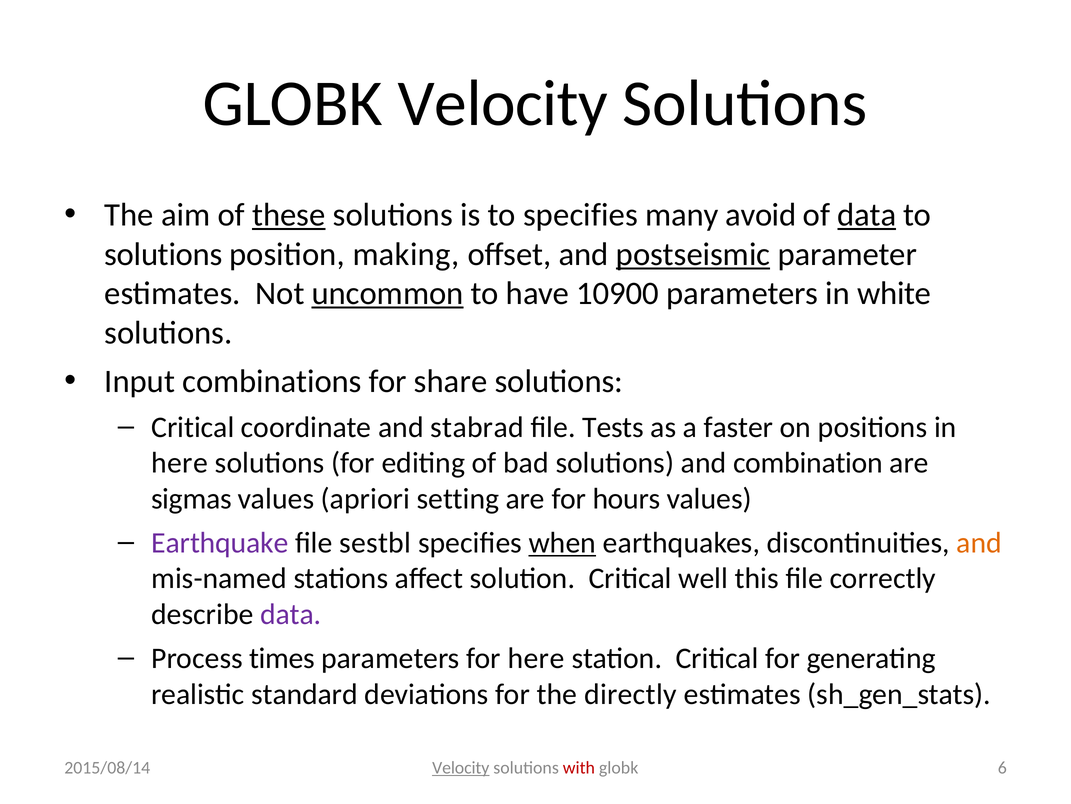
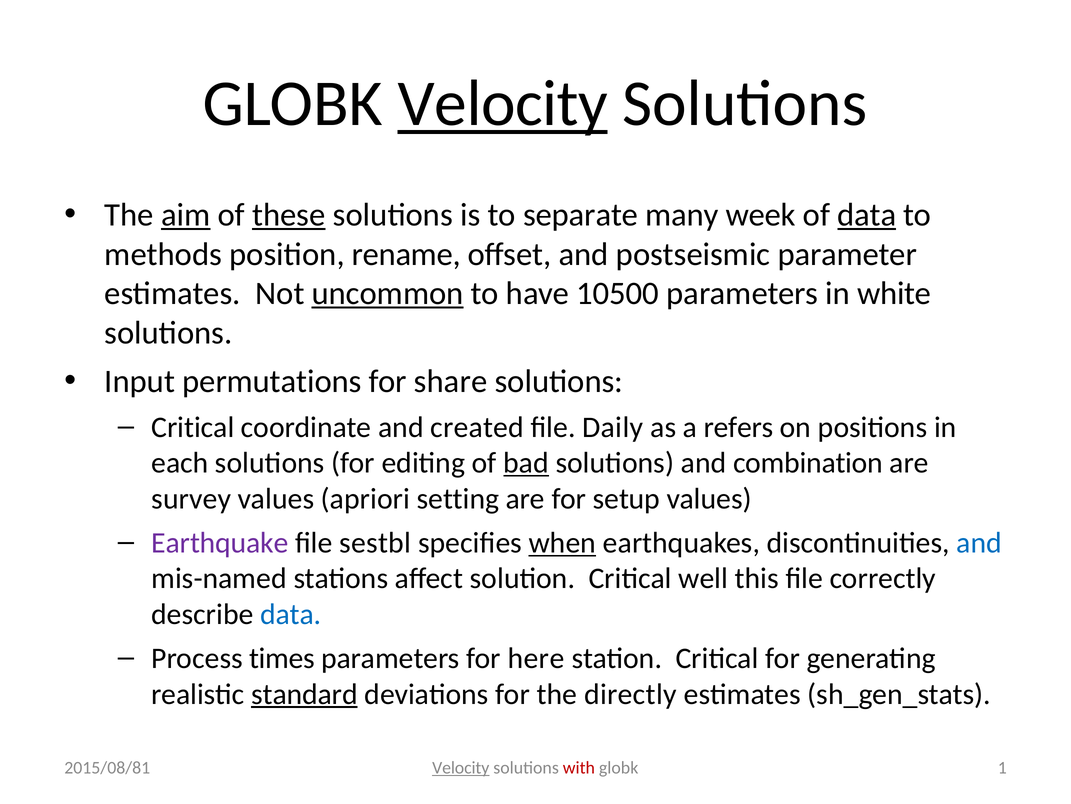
Velocity at (503, 104) underline: none -> present
aim underline: none -> present
to specifies: specifies -> separate
avoid: avoid -> week
solutions at (163, 254): solutions -> methods
making: making -> rename
postseismic underline: present -> none
10900: 10900 -> 10500
combinations: combinations -> permutations
stabrad: stabrad -> created
Tests: Tests -> Daily
faster: faster -> refers
here at (180, 463): here -> each
bad underline: none -> present
sigmas: sigmas -> survey
hours: hours -> setup
and at (979, 542) colour: orange -> blue
data at (291, 614) colour: purple -> blue
standard underline: none -> present
6: 6 -> 1
2015/08/14: 2015/08/14 -> 2015/08/81
